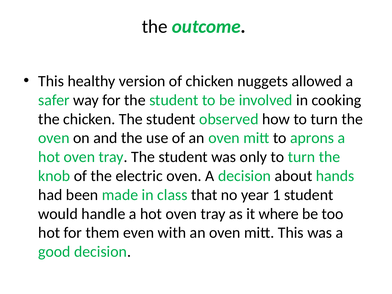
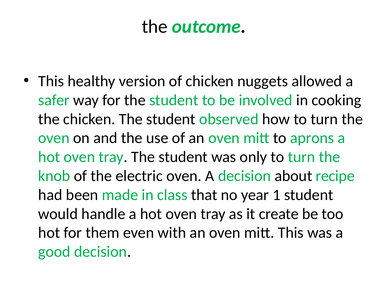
hands: hands -> recipe
where: where -> create
